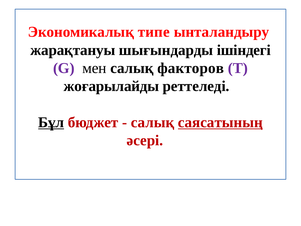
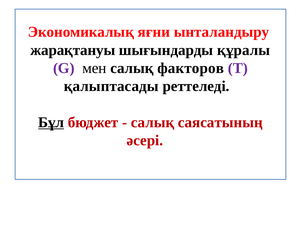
типе: типе -> яғни
ішіндегі: ішіндегі -> құралы
жоғарылайды: жоғарылайды -> қалыптасады
саясатының underline: present -> none
